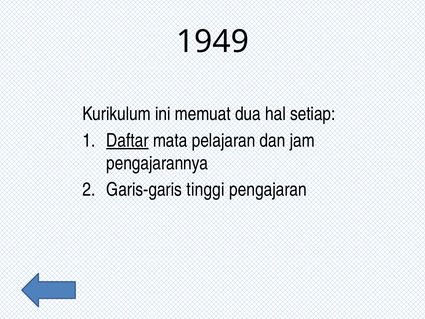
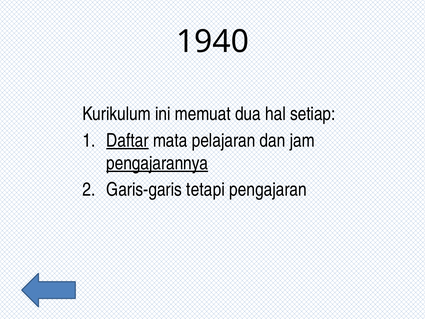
1949: 1949 -> 1940
pengajarannya underline: none -> present
tinggi: tinggi -> tetapi
